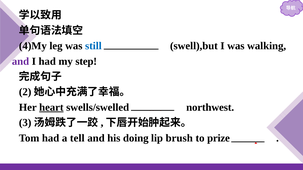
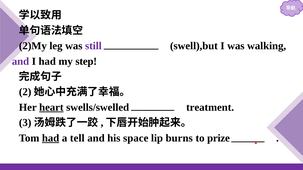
4)My: 4)My -> 2)My
still colour: blue -> purple
northwest: northwest -> treatment
had at (51, 138) underline: none -> present
doing: doing -> space
brush: brush -> burns
